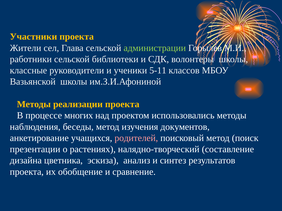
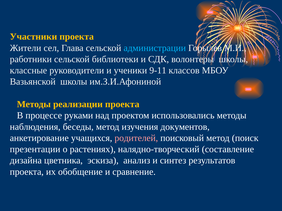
администрации colour: light green -> light blue
5-11: 5-11 -> 9-11
многих: многих -> руками
